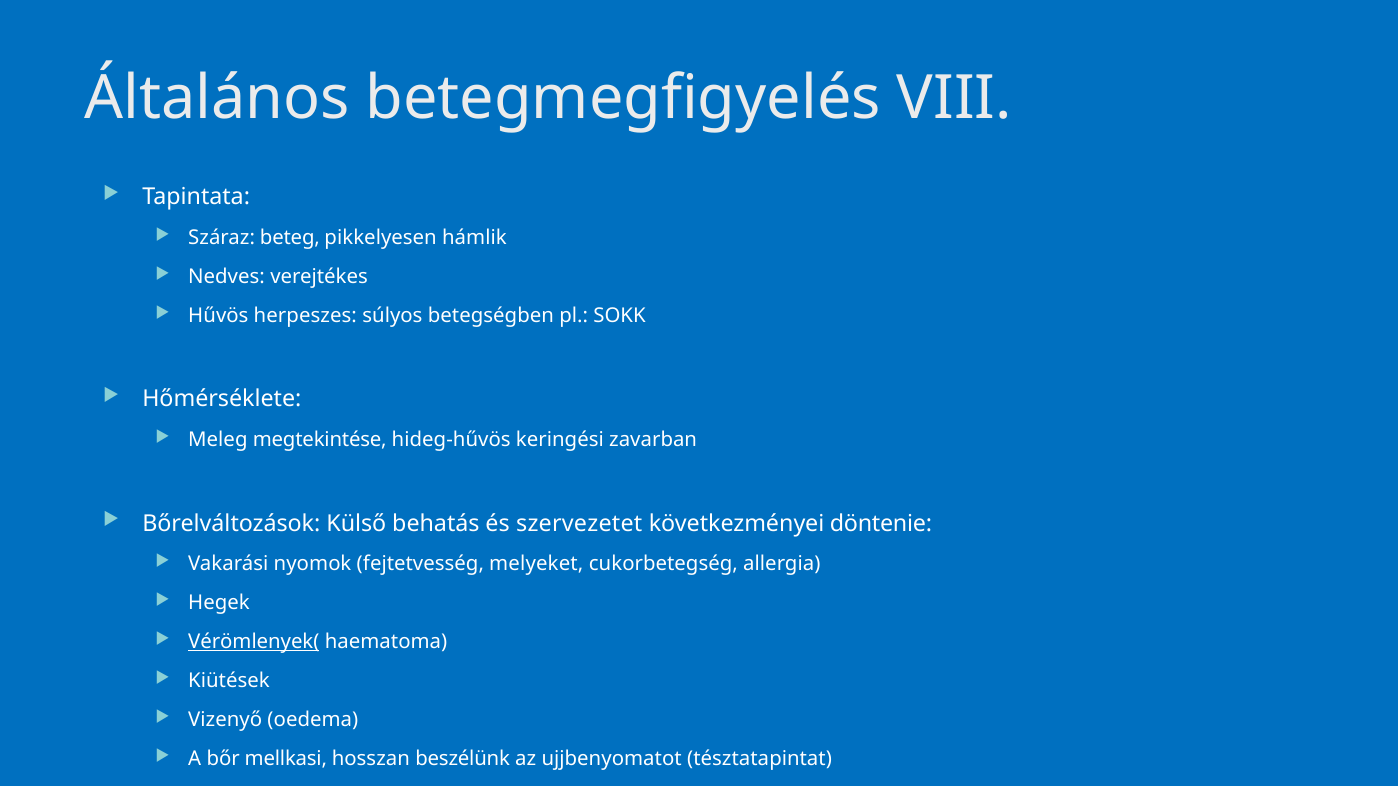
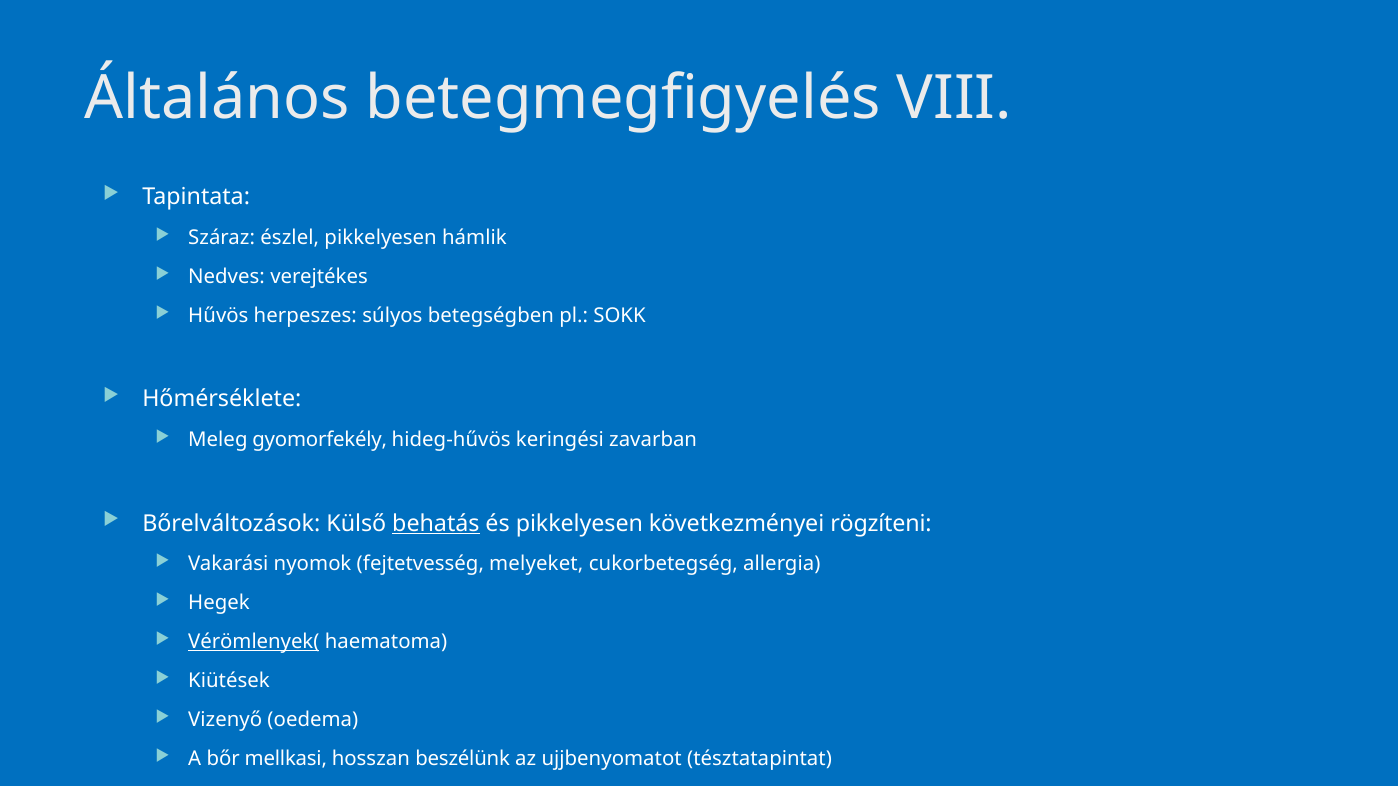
beteg: beteg -> észlel
megtekintése: megtekintése -> gyomorfekély
behatás underline: none -> present
és szervezetet: szervezetet -> pikkelyesen
döntenie: döntenie -> rögzíteni
